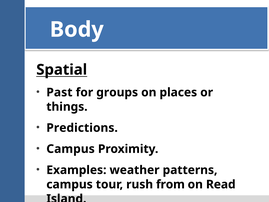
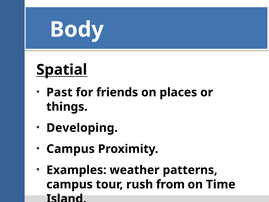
groups: groups -> friends
Predictions: Predictions -> Developing
Read: Read -> Time
